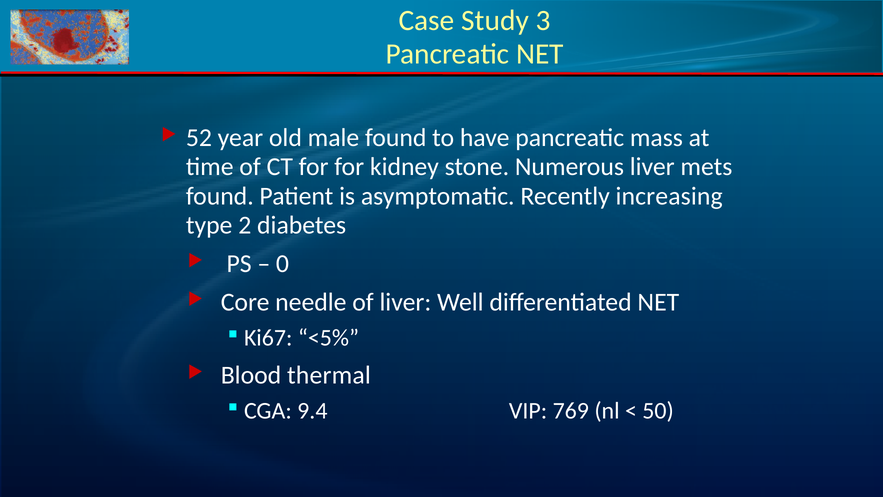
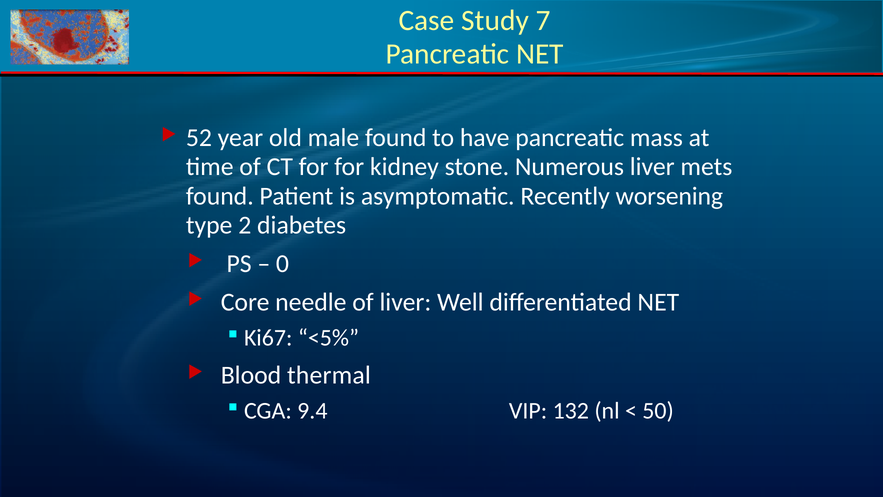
3: 3 -> 7
increasing: increasing -> worsening
769: 769 -> 132
